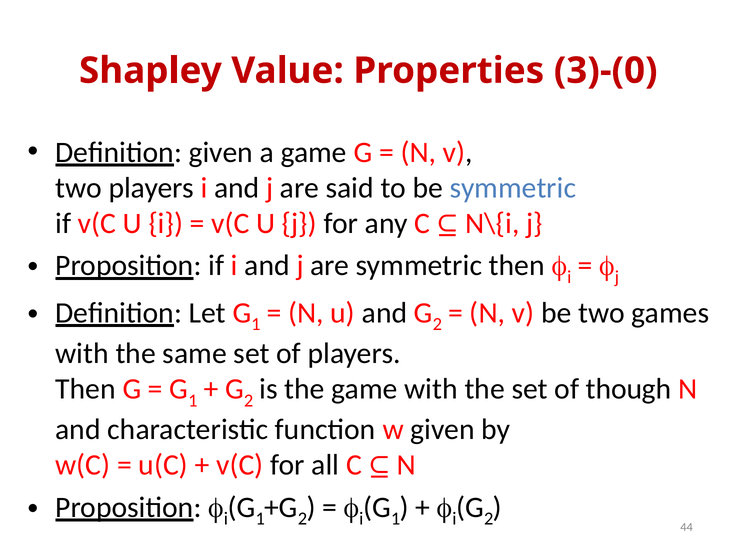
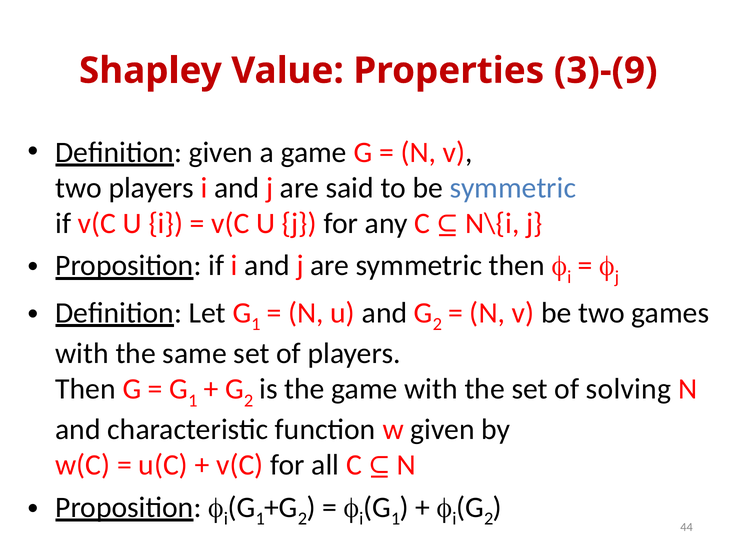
3)-(0: 3)-(0 -> 3)-(9
though: though -> solving
